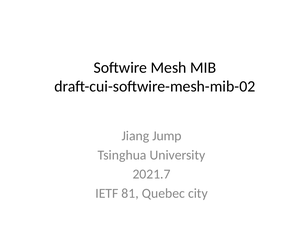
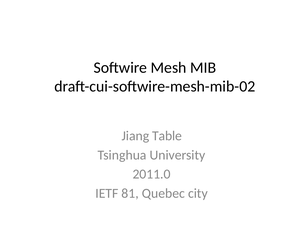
Jump: Jump -> Table
2021.7: 2021.7 -> 2011.0
